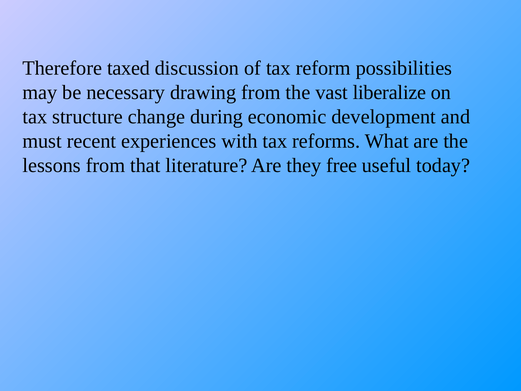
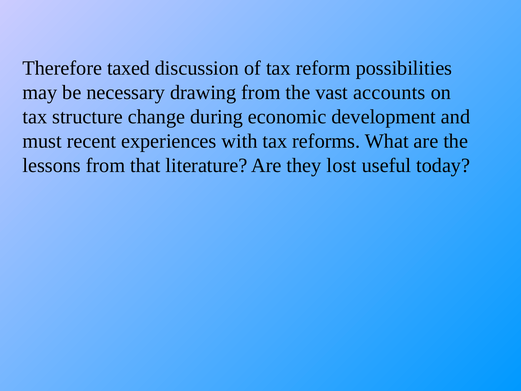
liberalize: liberalize -> accounts
free: free -> lost
